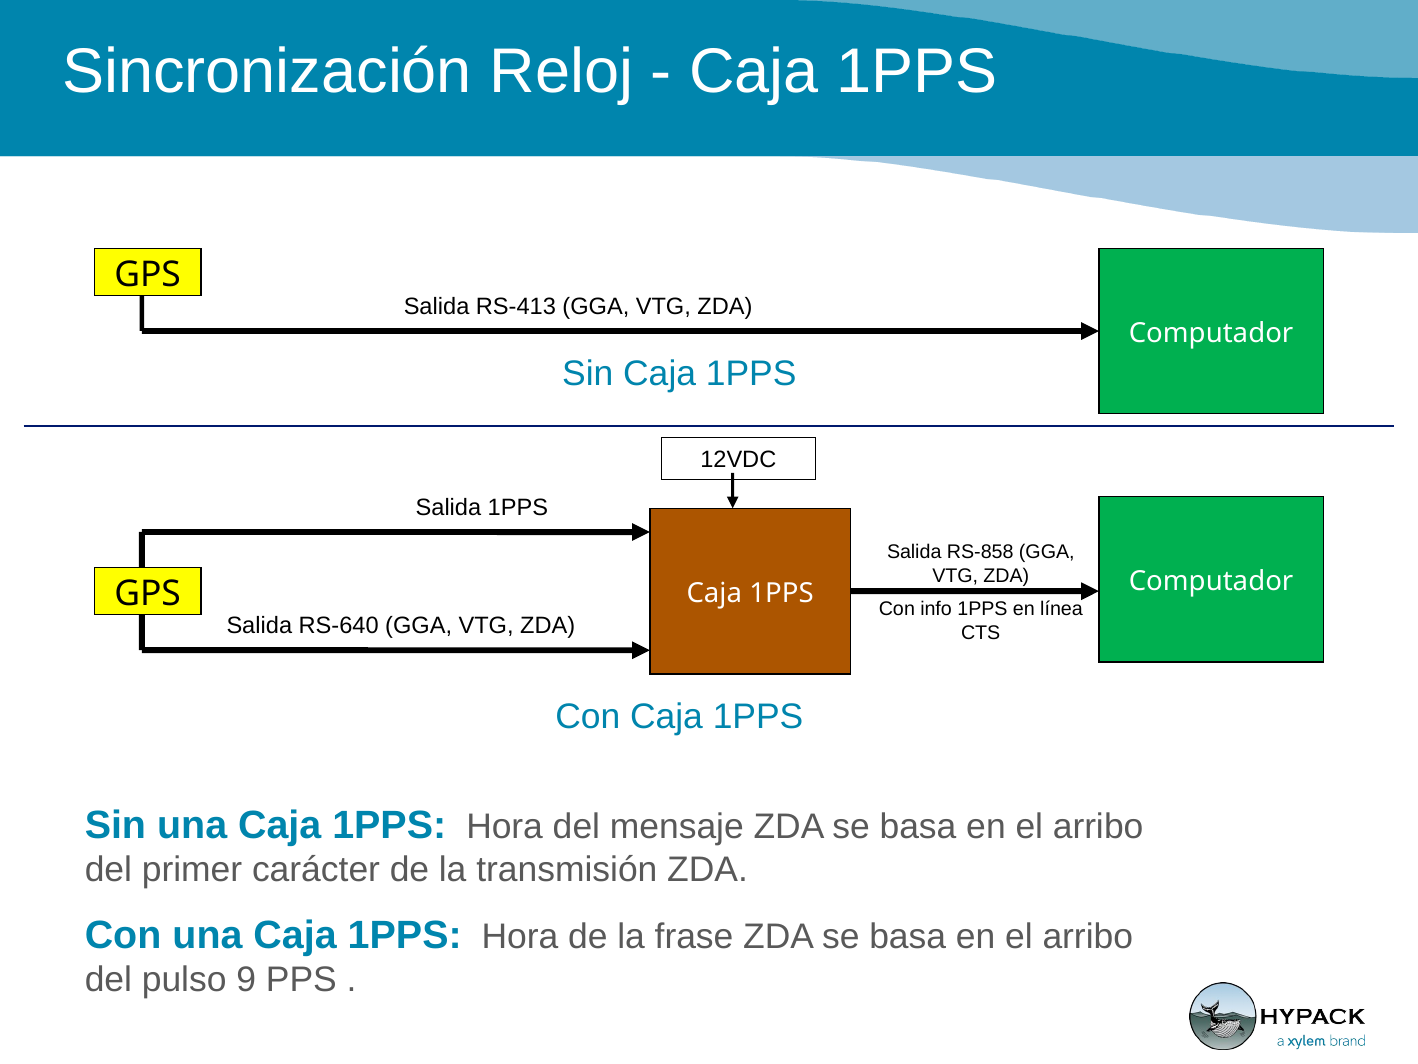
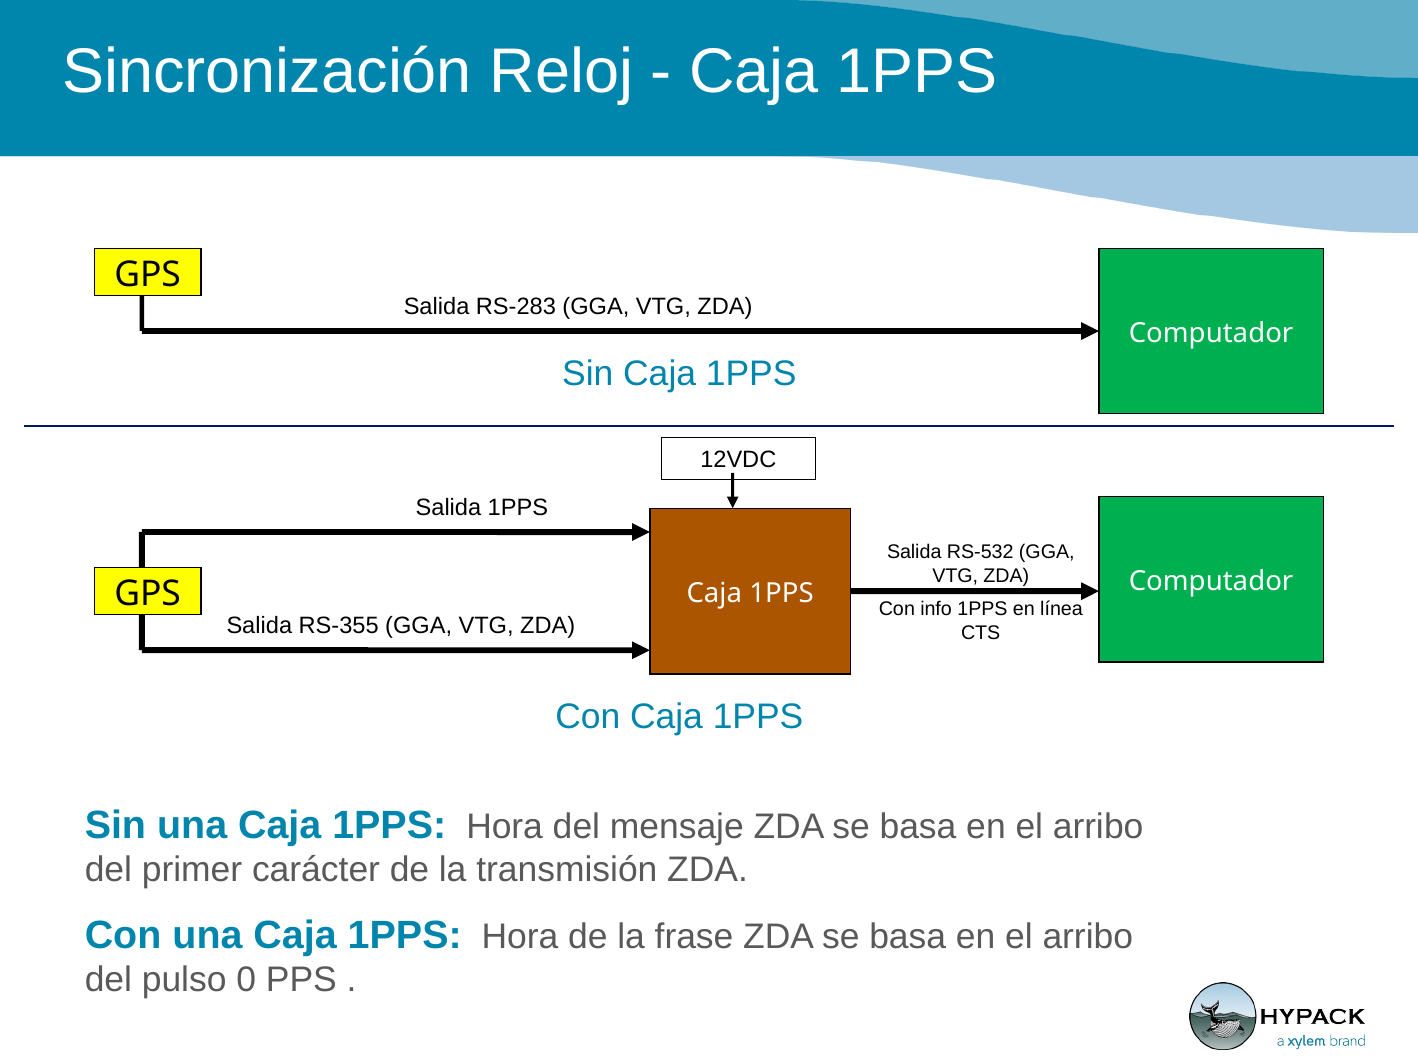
RS-413: RS-413 -> RS-283
RS-858: RS-858 -> RS-532
RS-640: RS-640 -> RS-355
9: 9 -> 0
